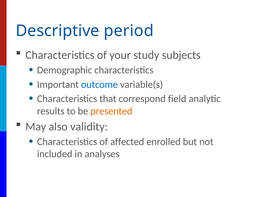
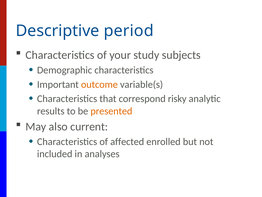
outcome colour: blue -> orange
field: field -> risky
validity: validity -> current
